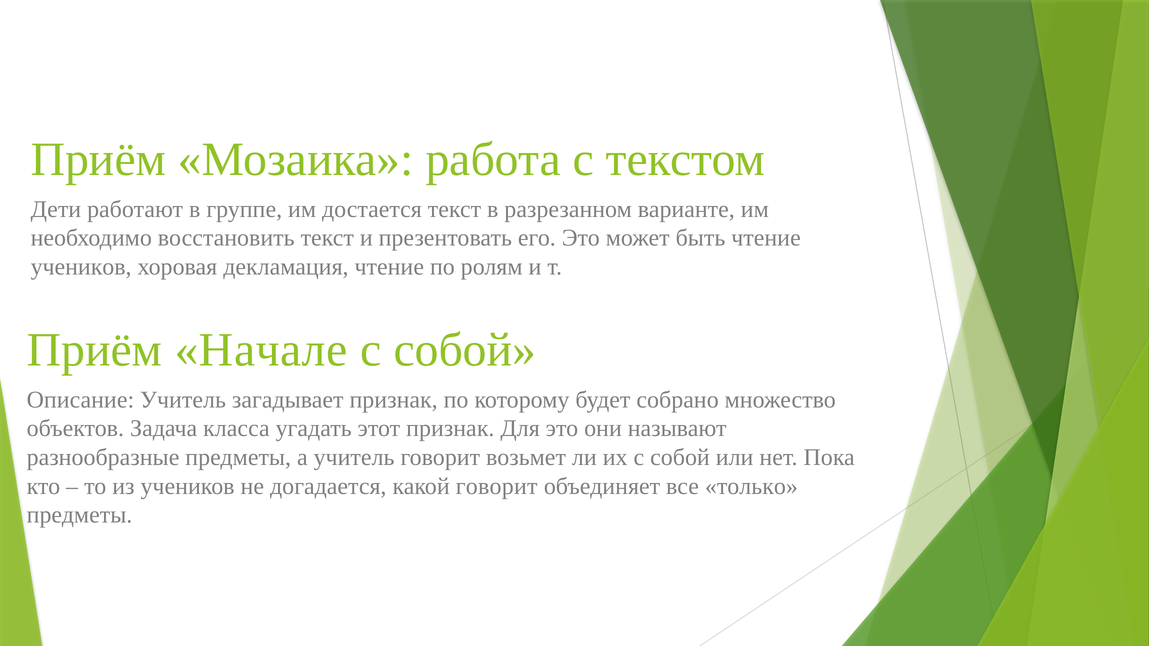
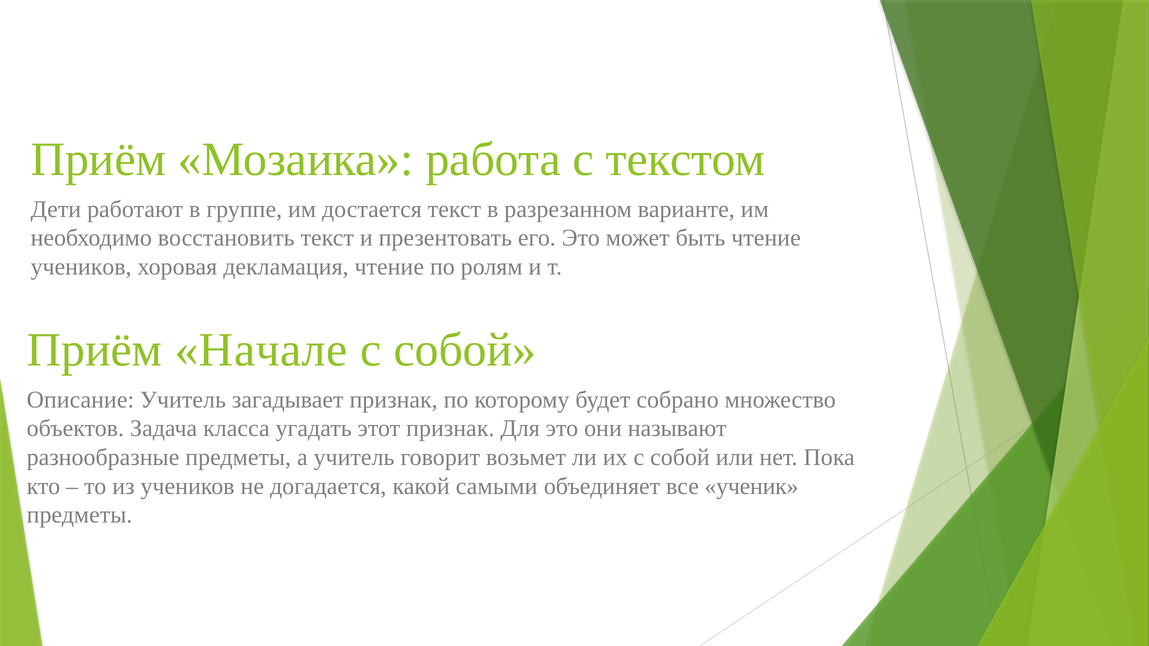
какой говорит: говорит -> самыми
только: только -> ученик
